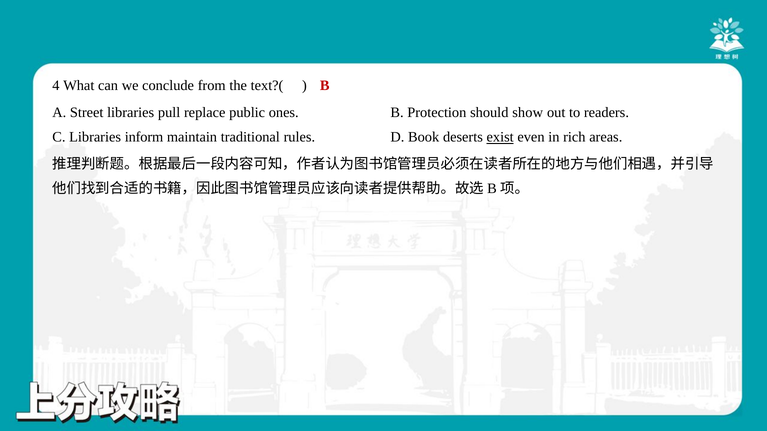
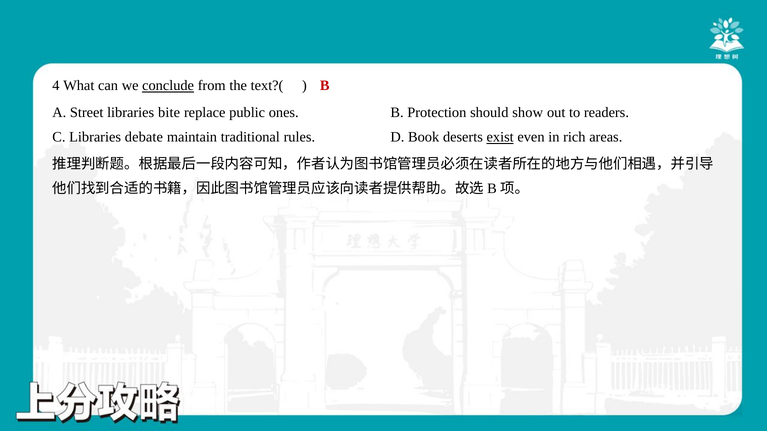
conclude underline: none -> present
pull: pull -> bite
inform: inform -> debate
